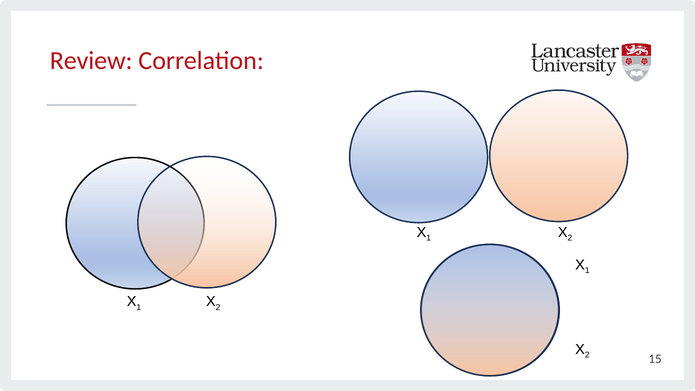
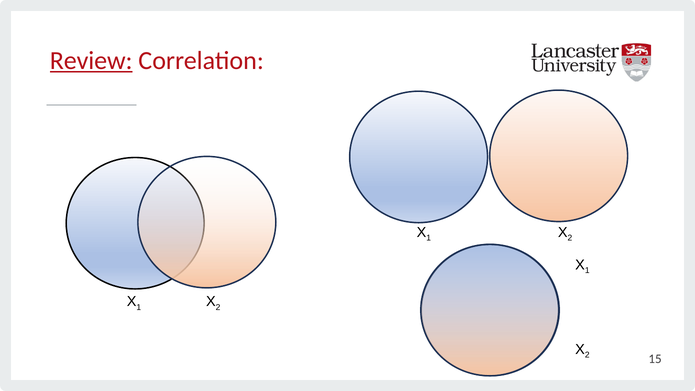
Review underline: none -> present
